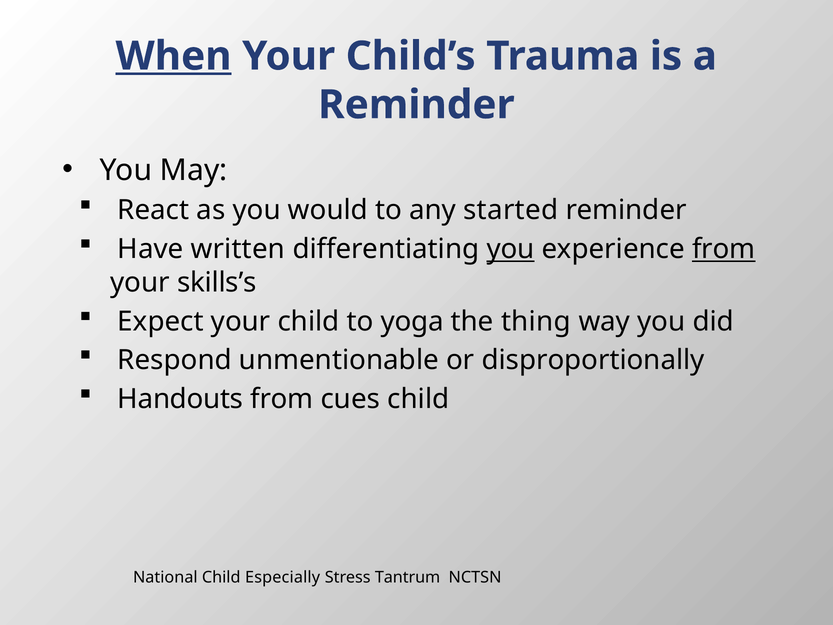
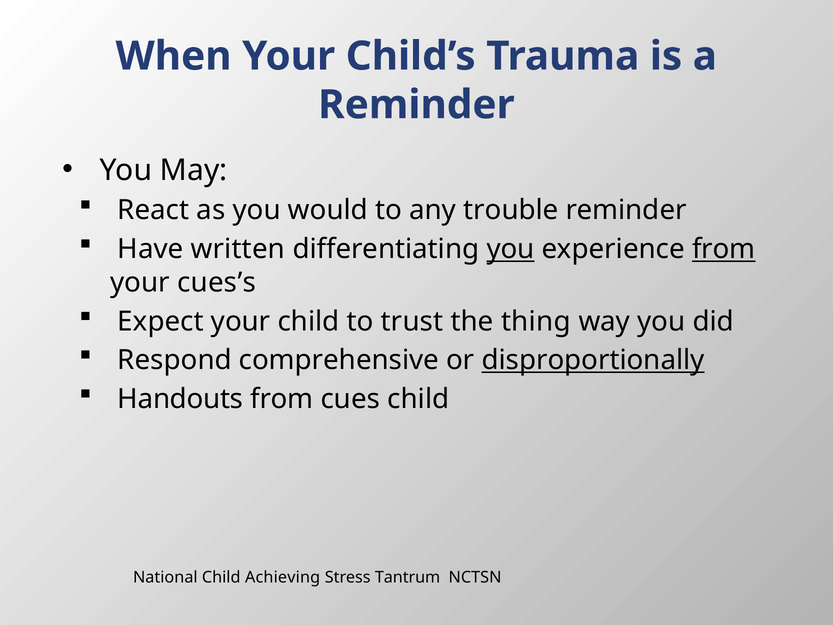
When underline: present -> none
started: started -> trouble
skills’s: skills’s -> cues’s
yoga: yoga -> trust
unmentionable: unmentionable -> comprehensive
disproportionally underline: none -> present
Especially: Especially -> Achieving
